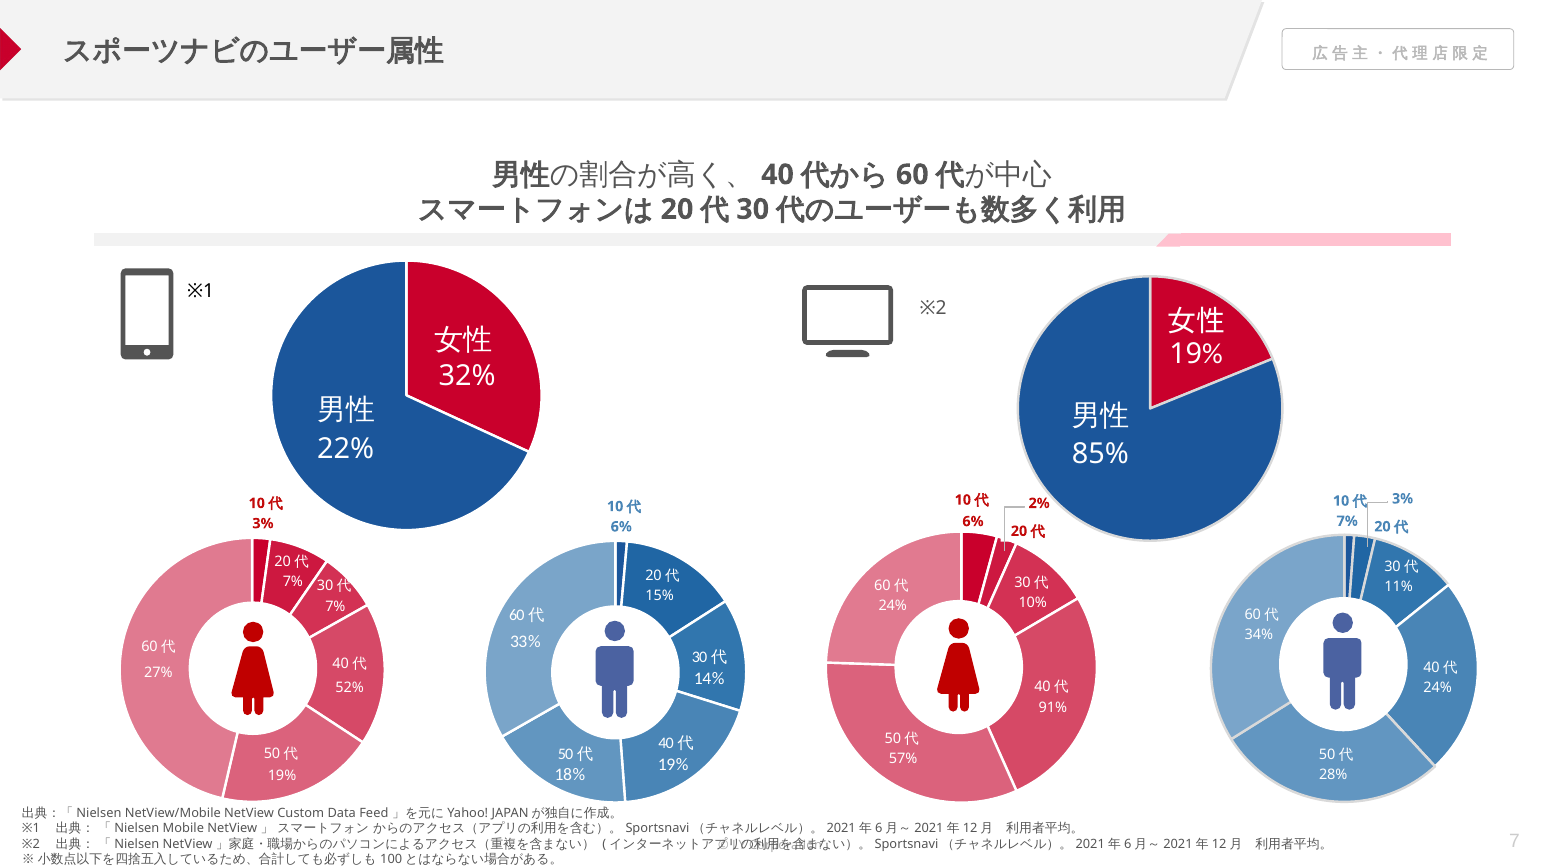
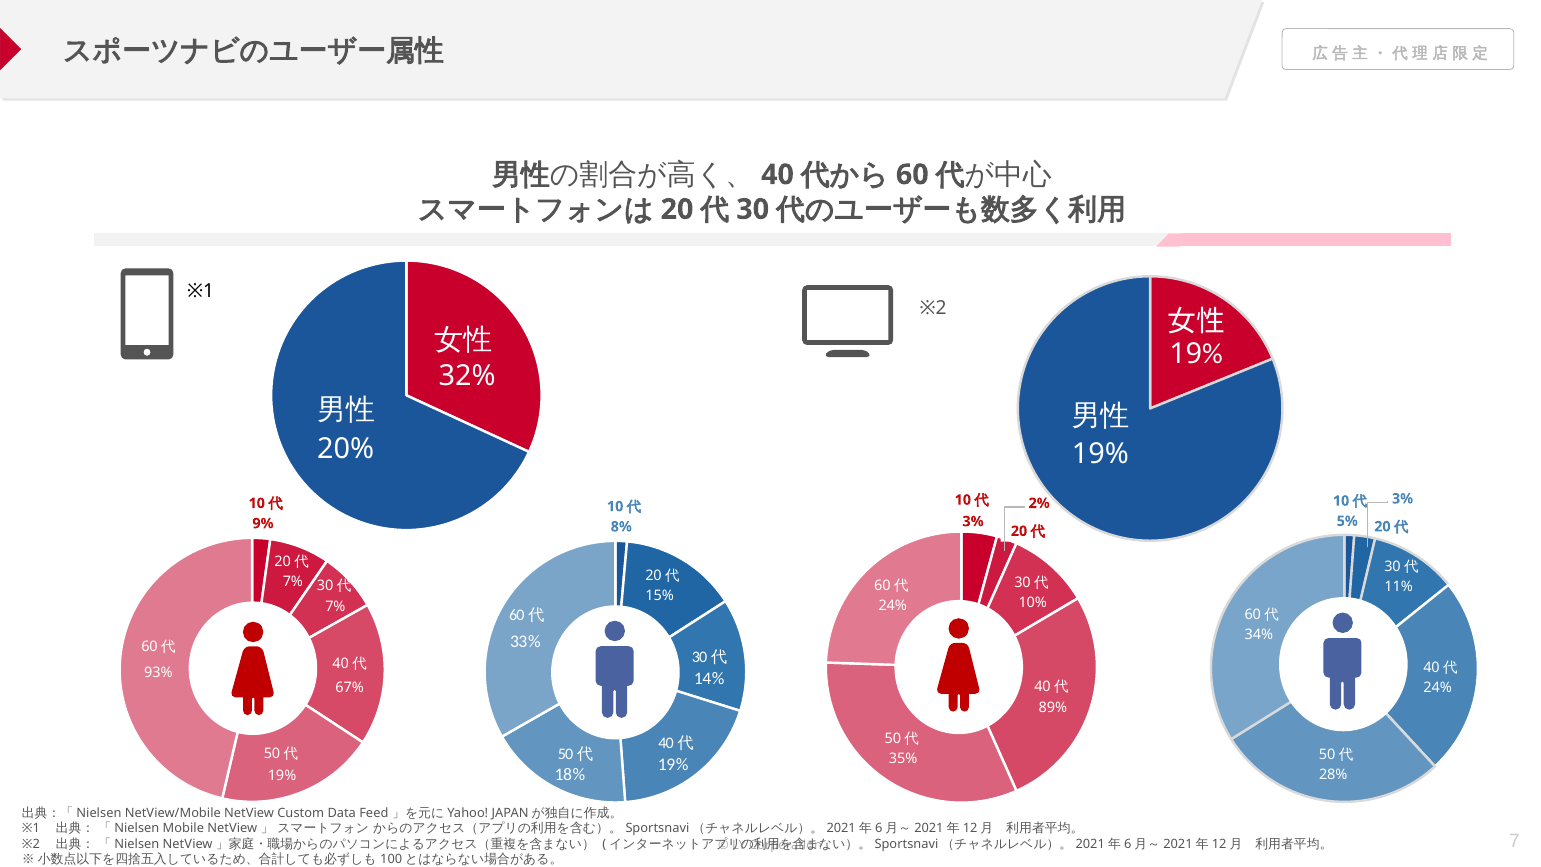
22%: 22% -> 20%
85% at (1100, 454): 85% -> 19%
7% at (1347, 521): 7% -> 5%
6% at (973, 521): 6% -> 3%
3% at (263, 523): 3% -> 9%
6% at (621, 527): 6% -> 8%
27%: 27% -> 93%
52%: 52% -> 67%
91%: 91% -> 89%
57%: 57% -> 35%
